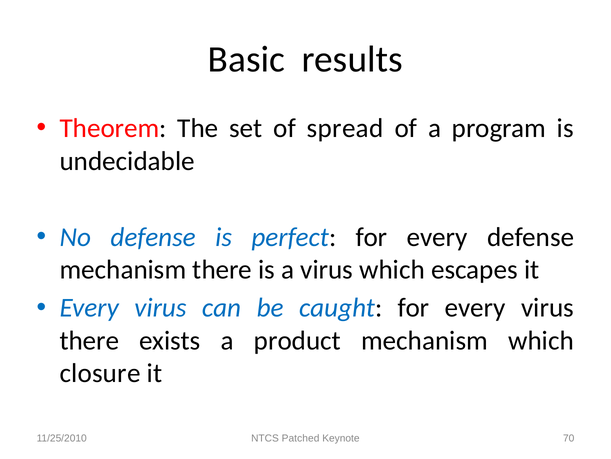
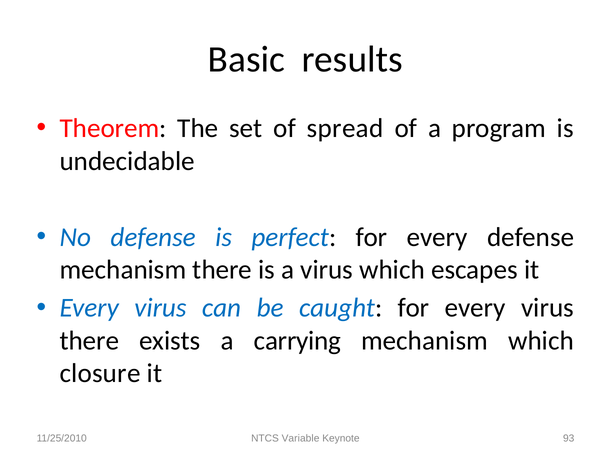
product: product -> carrying
Patched: Patched -> Variable
70: 70 -> 93
